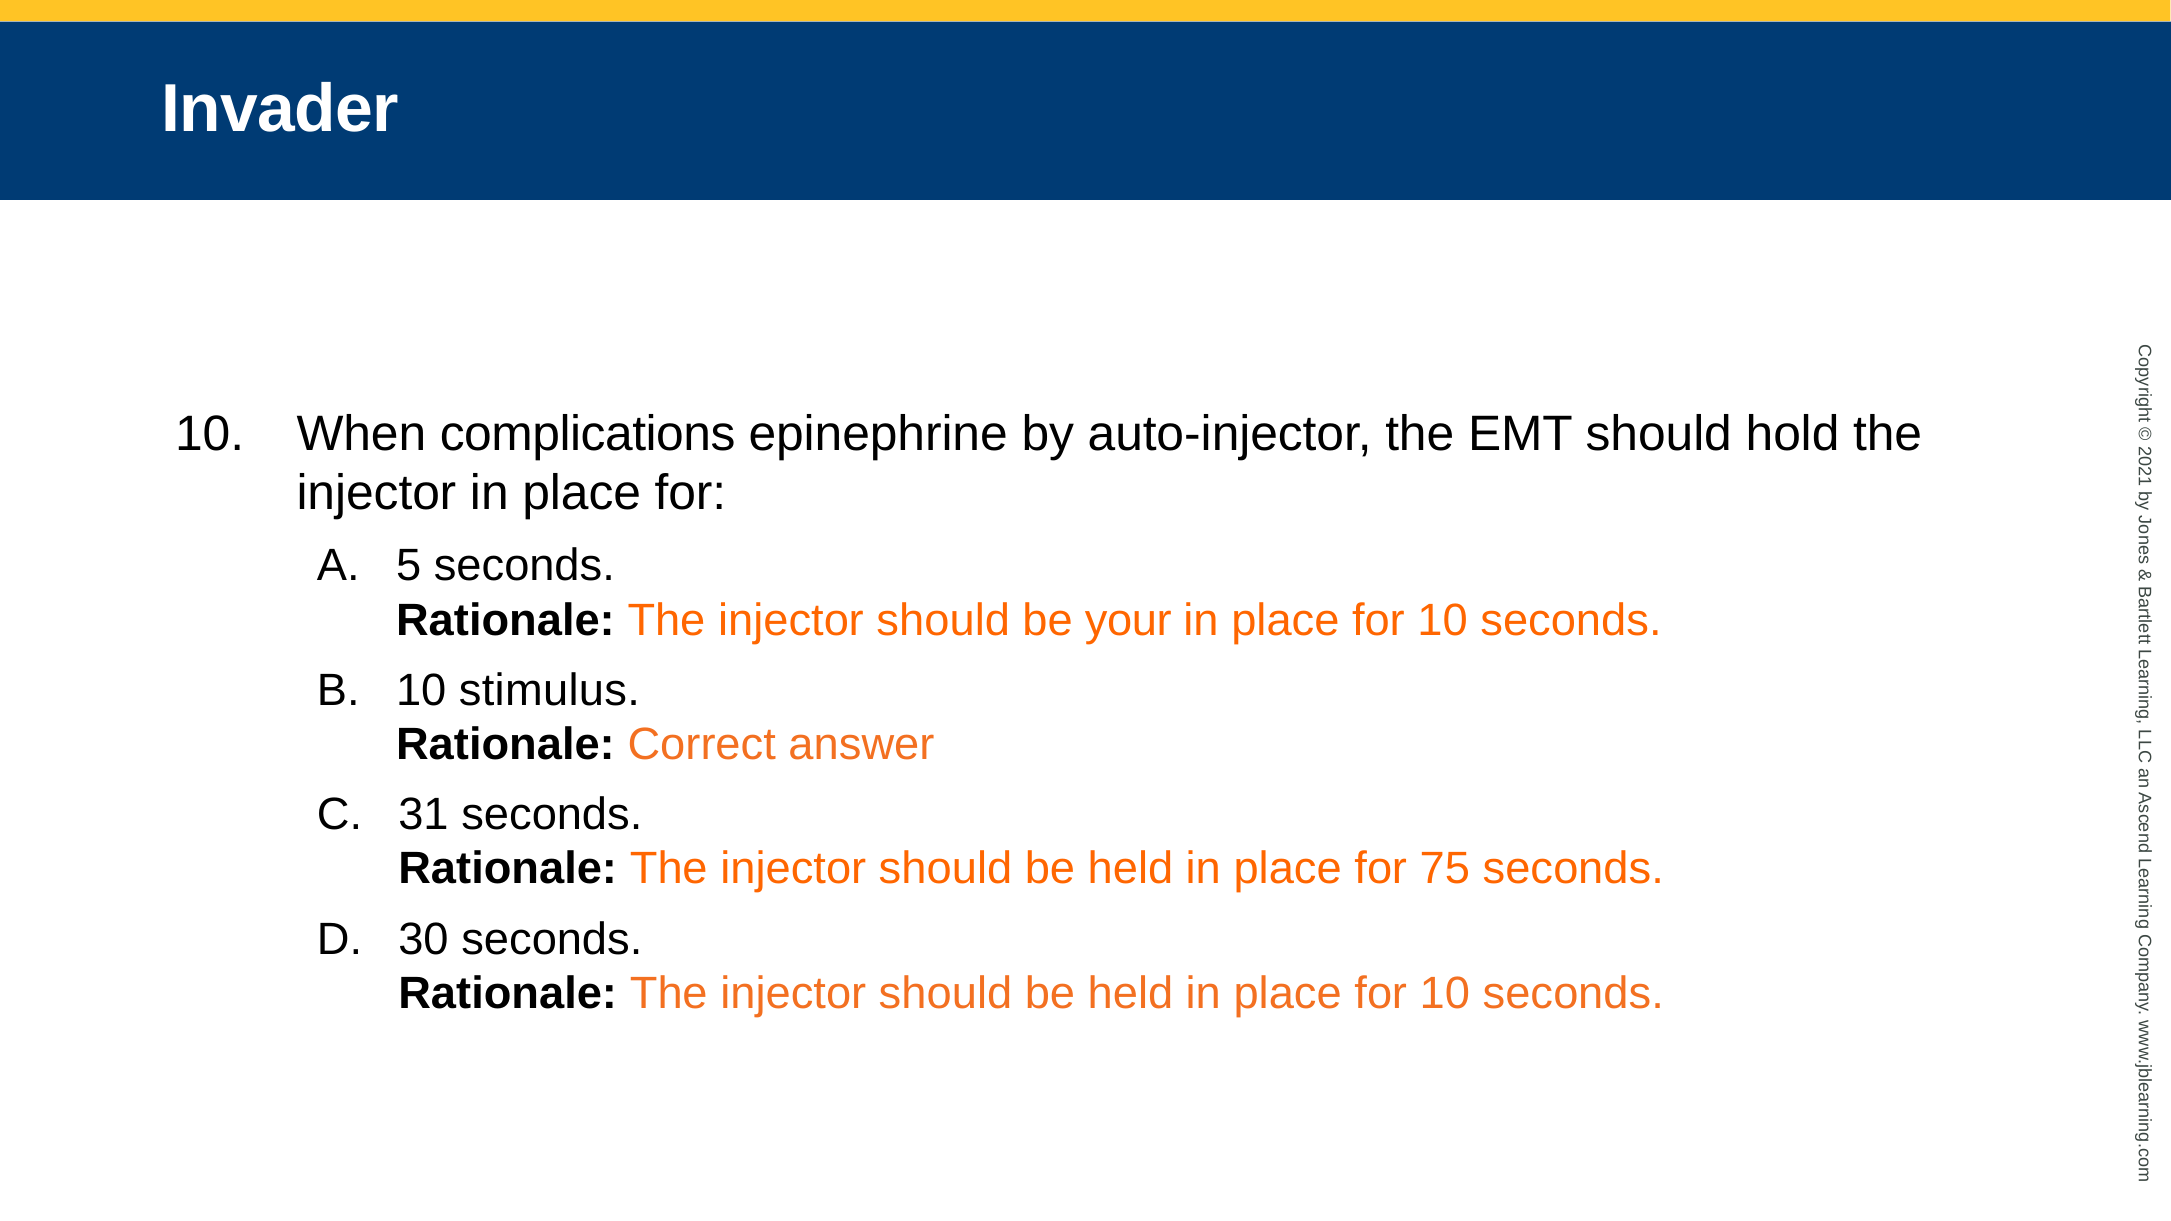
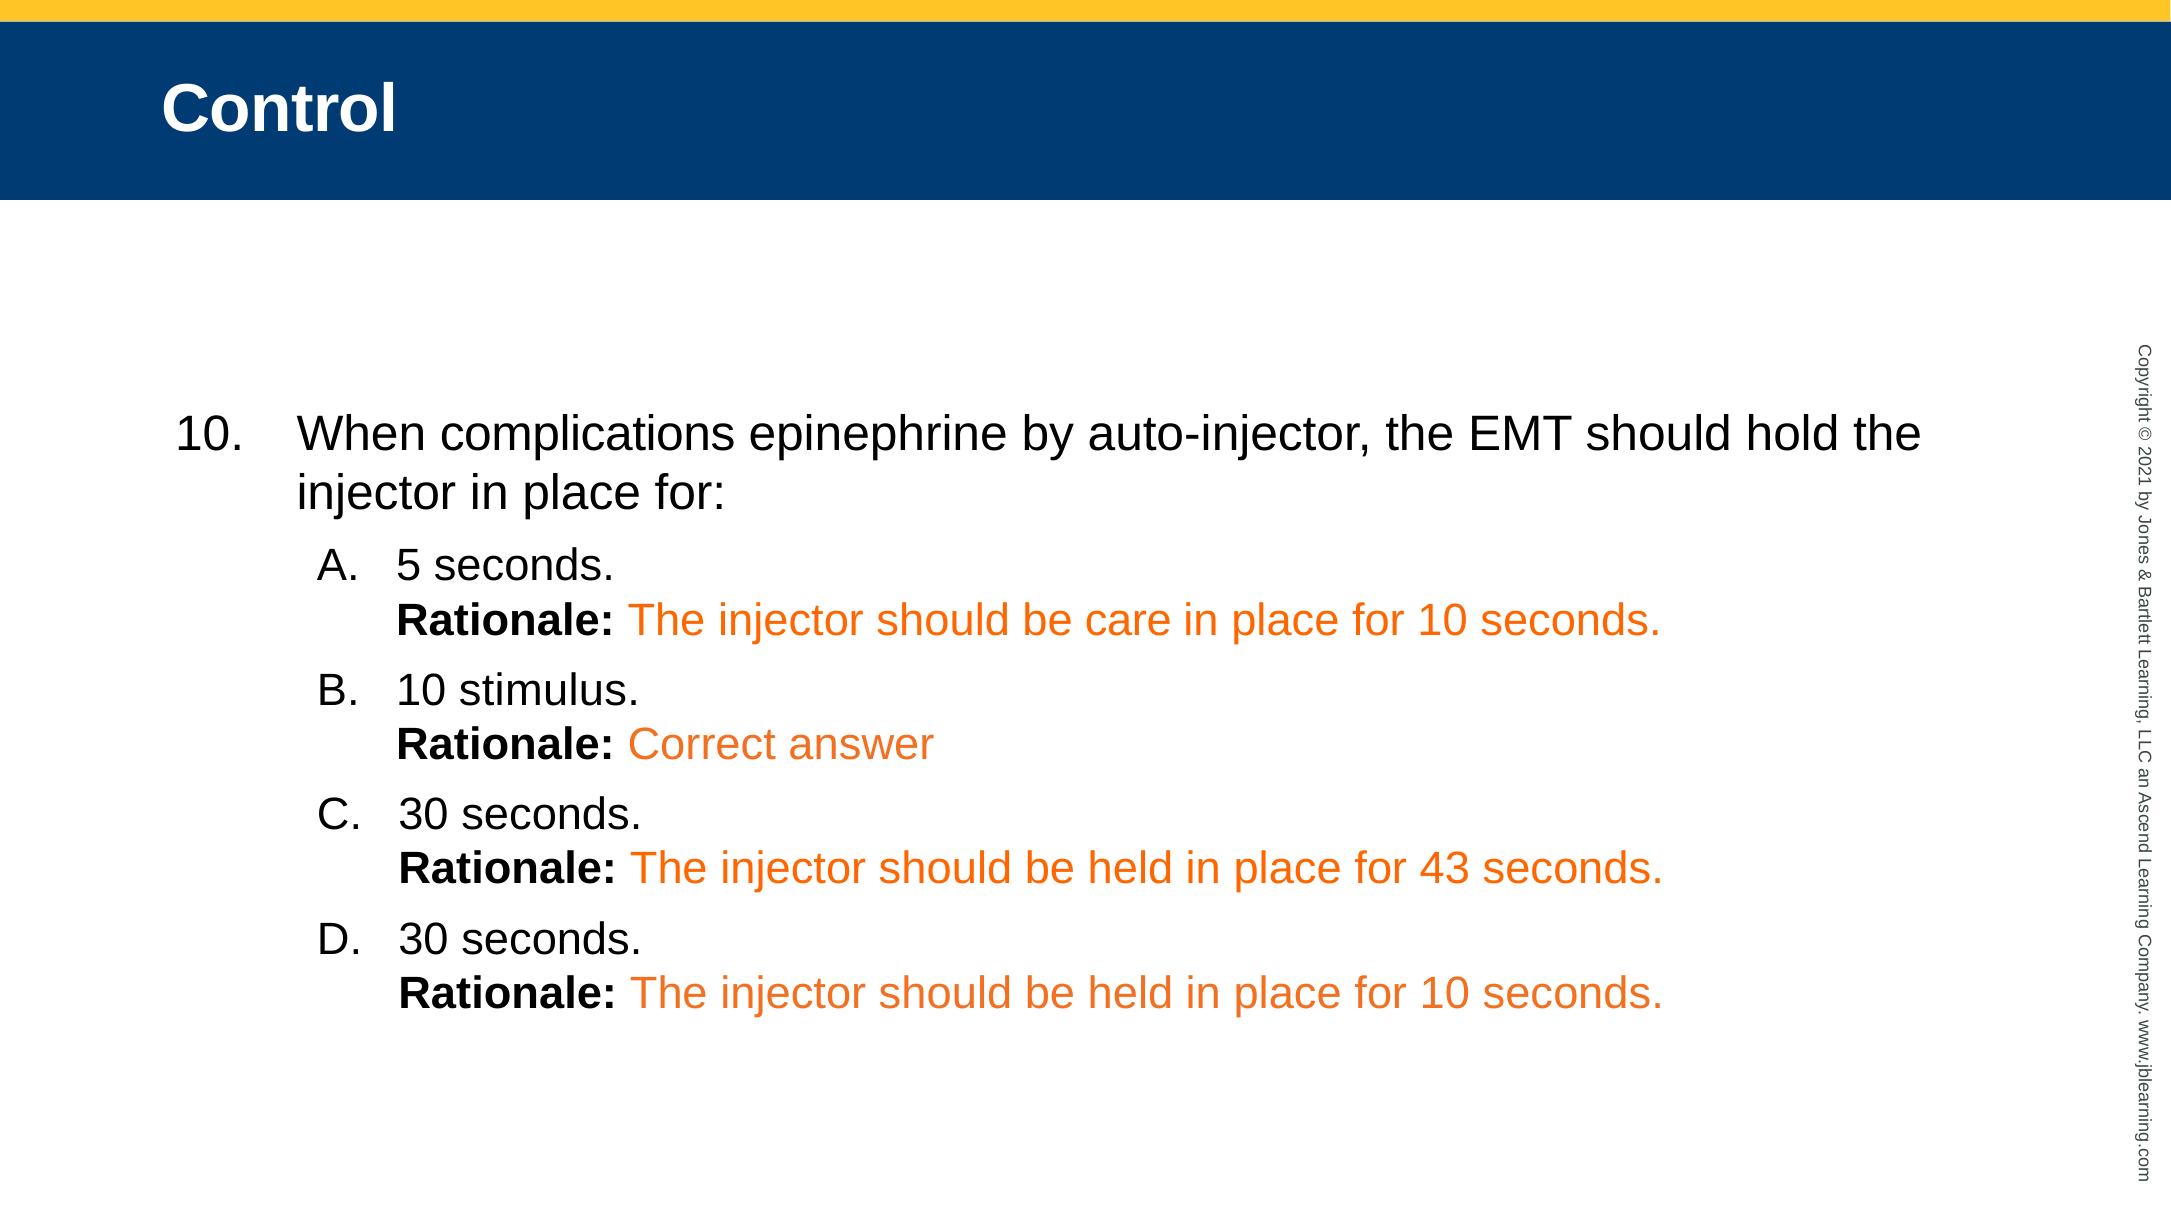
Invader: Invader -> Control
your: your -> care
31 at (424, 815): 31 -> 30
75: 75 -> 43
